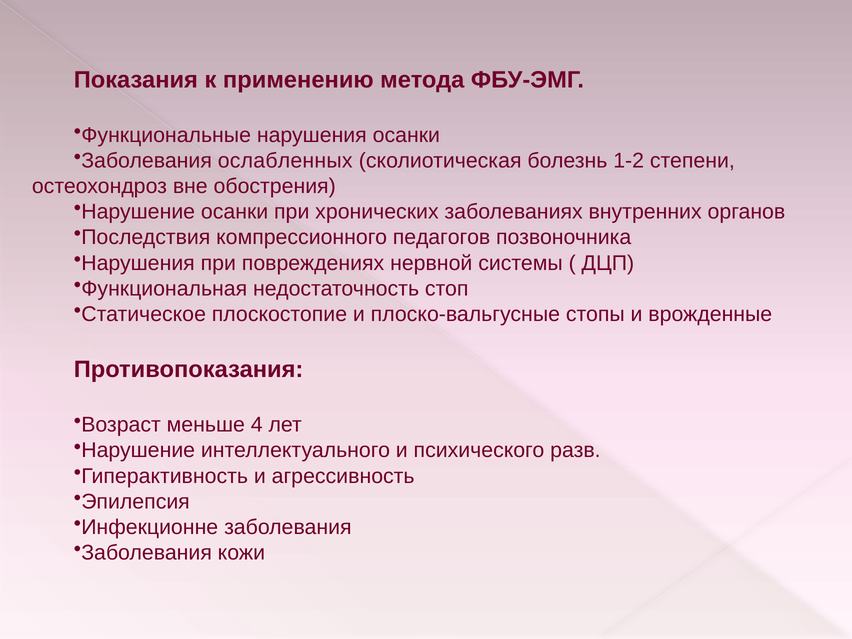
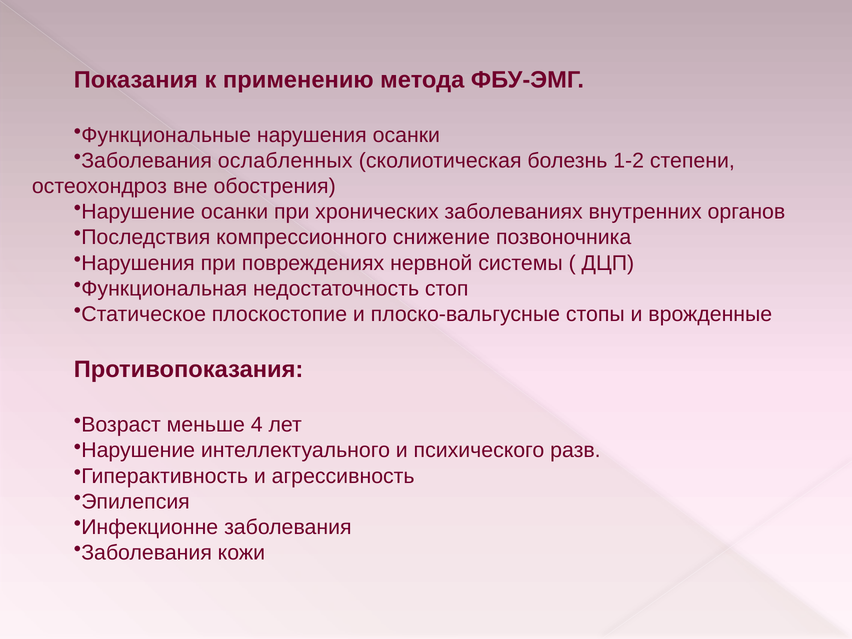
педагогов: педагогов -> снижение
